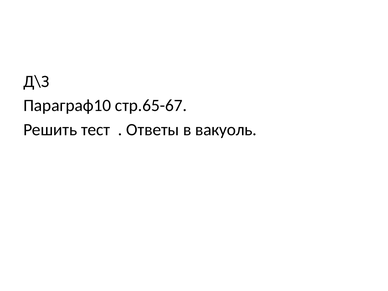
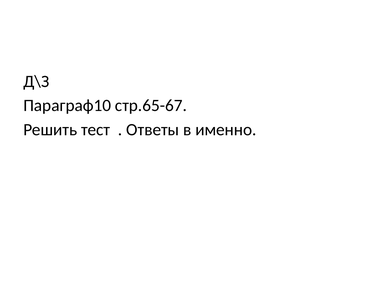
вакуоль: вакуоль -> именно
